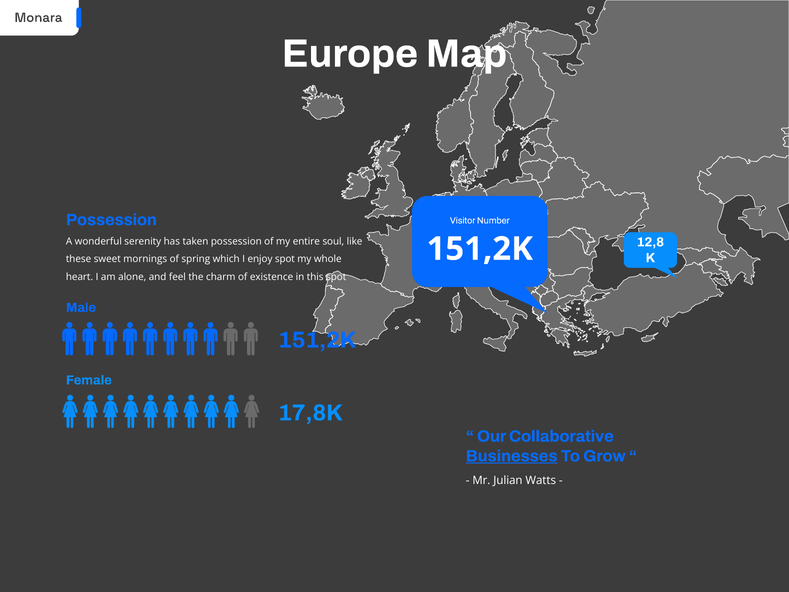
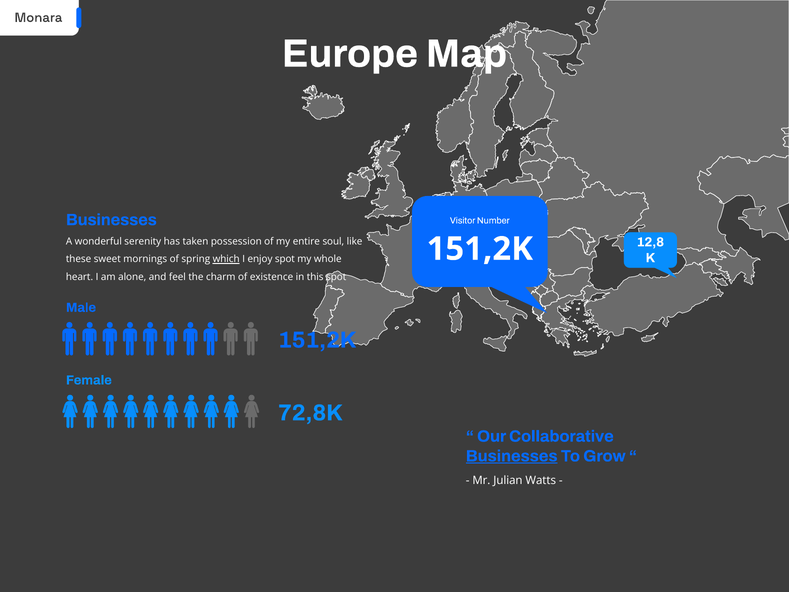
Possession at (111, 220): Possession -> Businesses
which underline: none -> present
17,8K: 17,8K -> 72,8K
